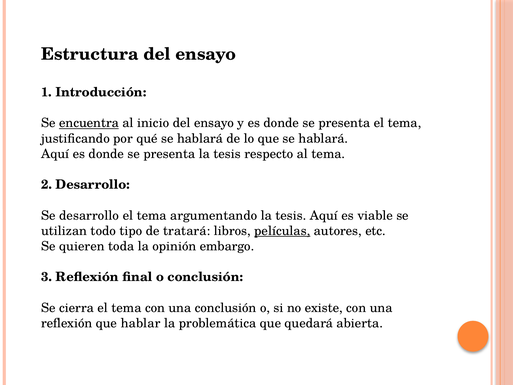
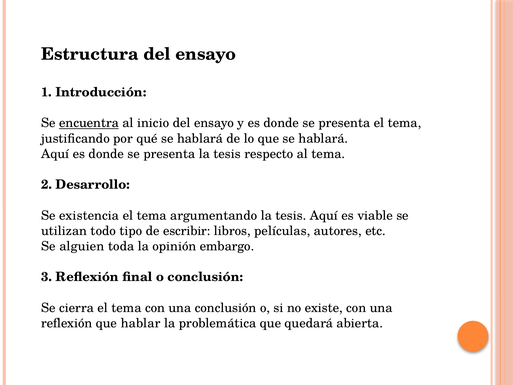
Se desarrollo: desarrollo -> existencia
tratará: tratará -> escribir
películas underline: present -> none
quieren: quieren -> alguien
